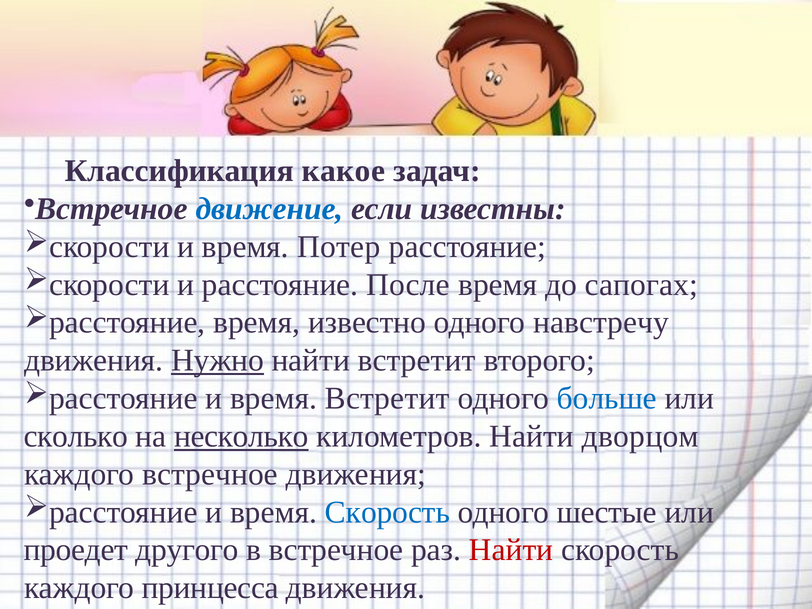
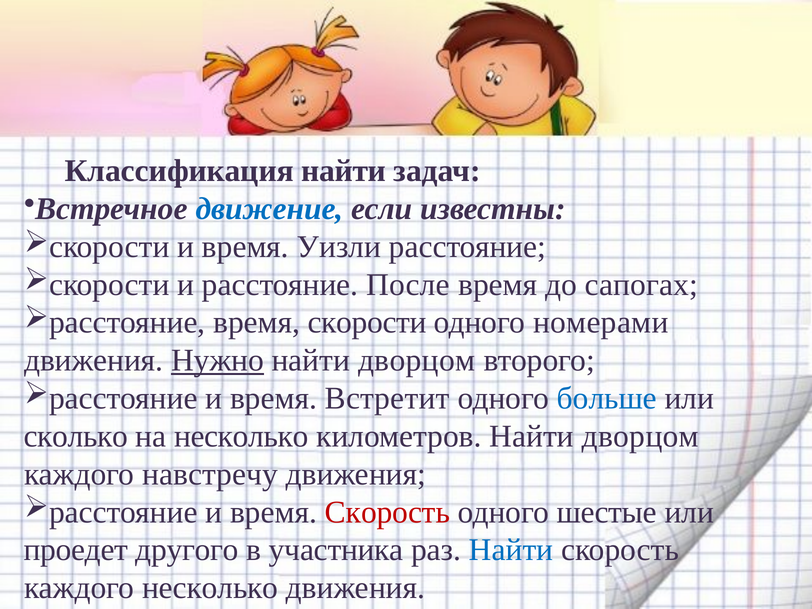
Классификация какое: какое -> найти
Потер: Потер -> Уизли
известно: известно -> скорости
навстречу: навстречу -> номерами
встретит at (417, 360): встретит -> дворцом
несколько at (241, 436) underline: present -> none
каждого встречное: встречное -> навстречу
Скорость at (387, 512) colour: blue -> red
в встречное: встречное -> участника
Найти at (511, 550) colour: red -> blue
каждого принцесса: принцесса -> несколько
